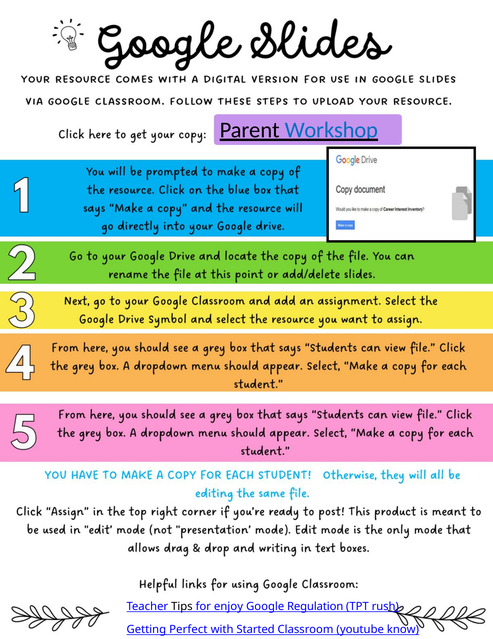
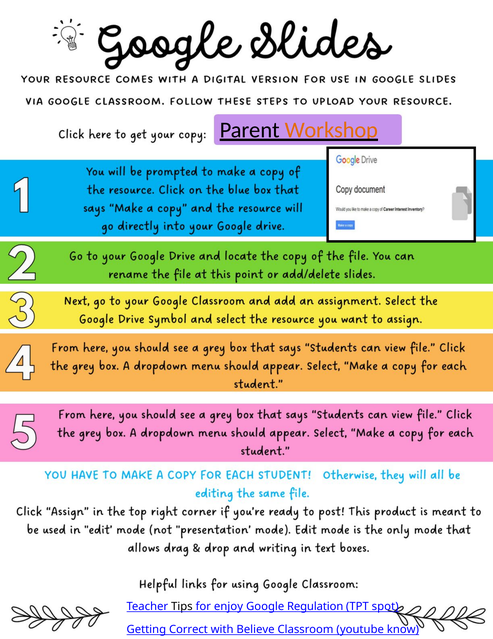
Workshop colour: blue -> orange
rush: rush -> spot
Perfect: Perfect -> Correct
Started: Started -> Believe
